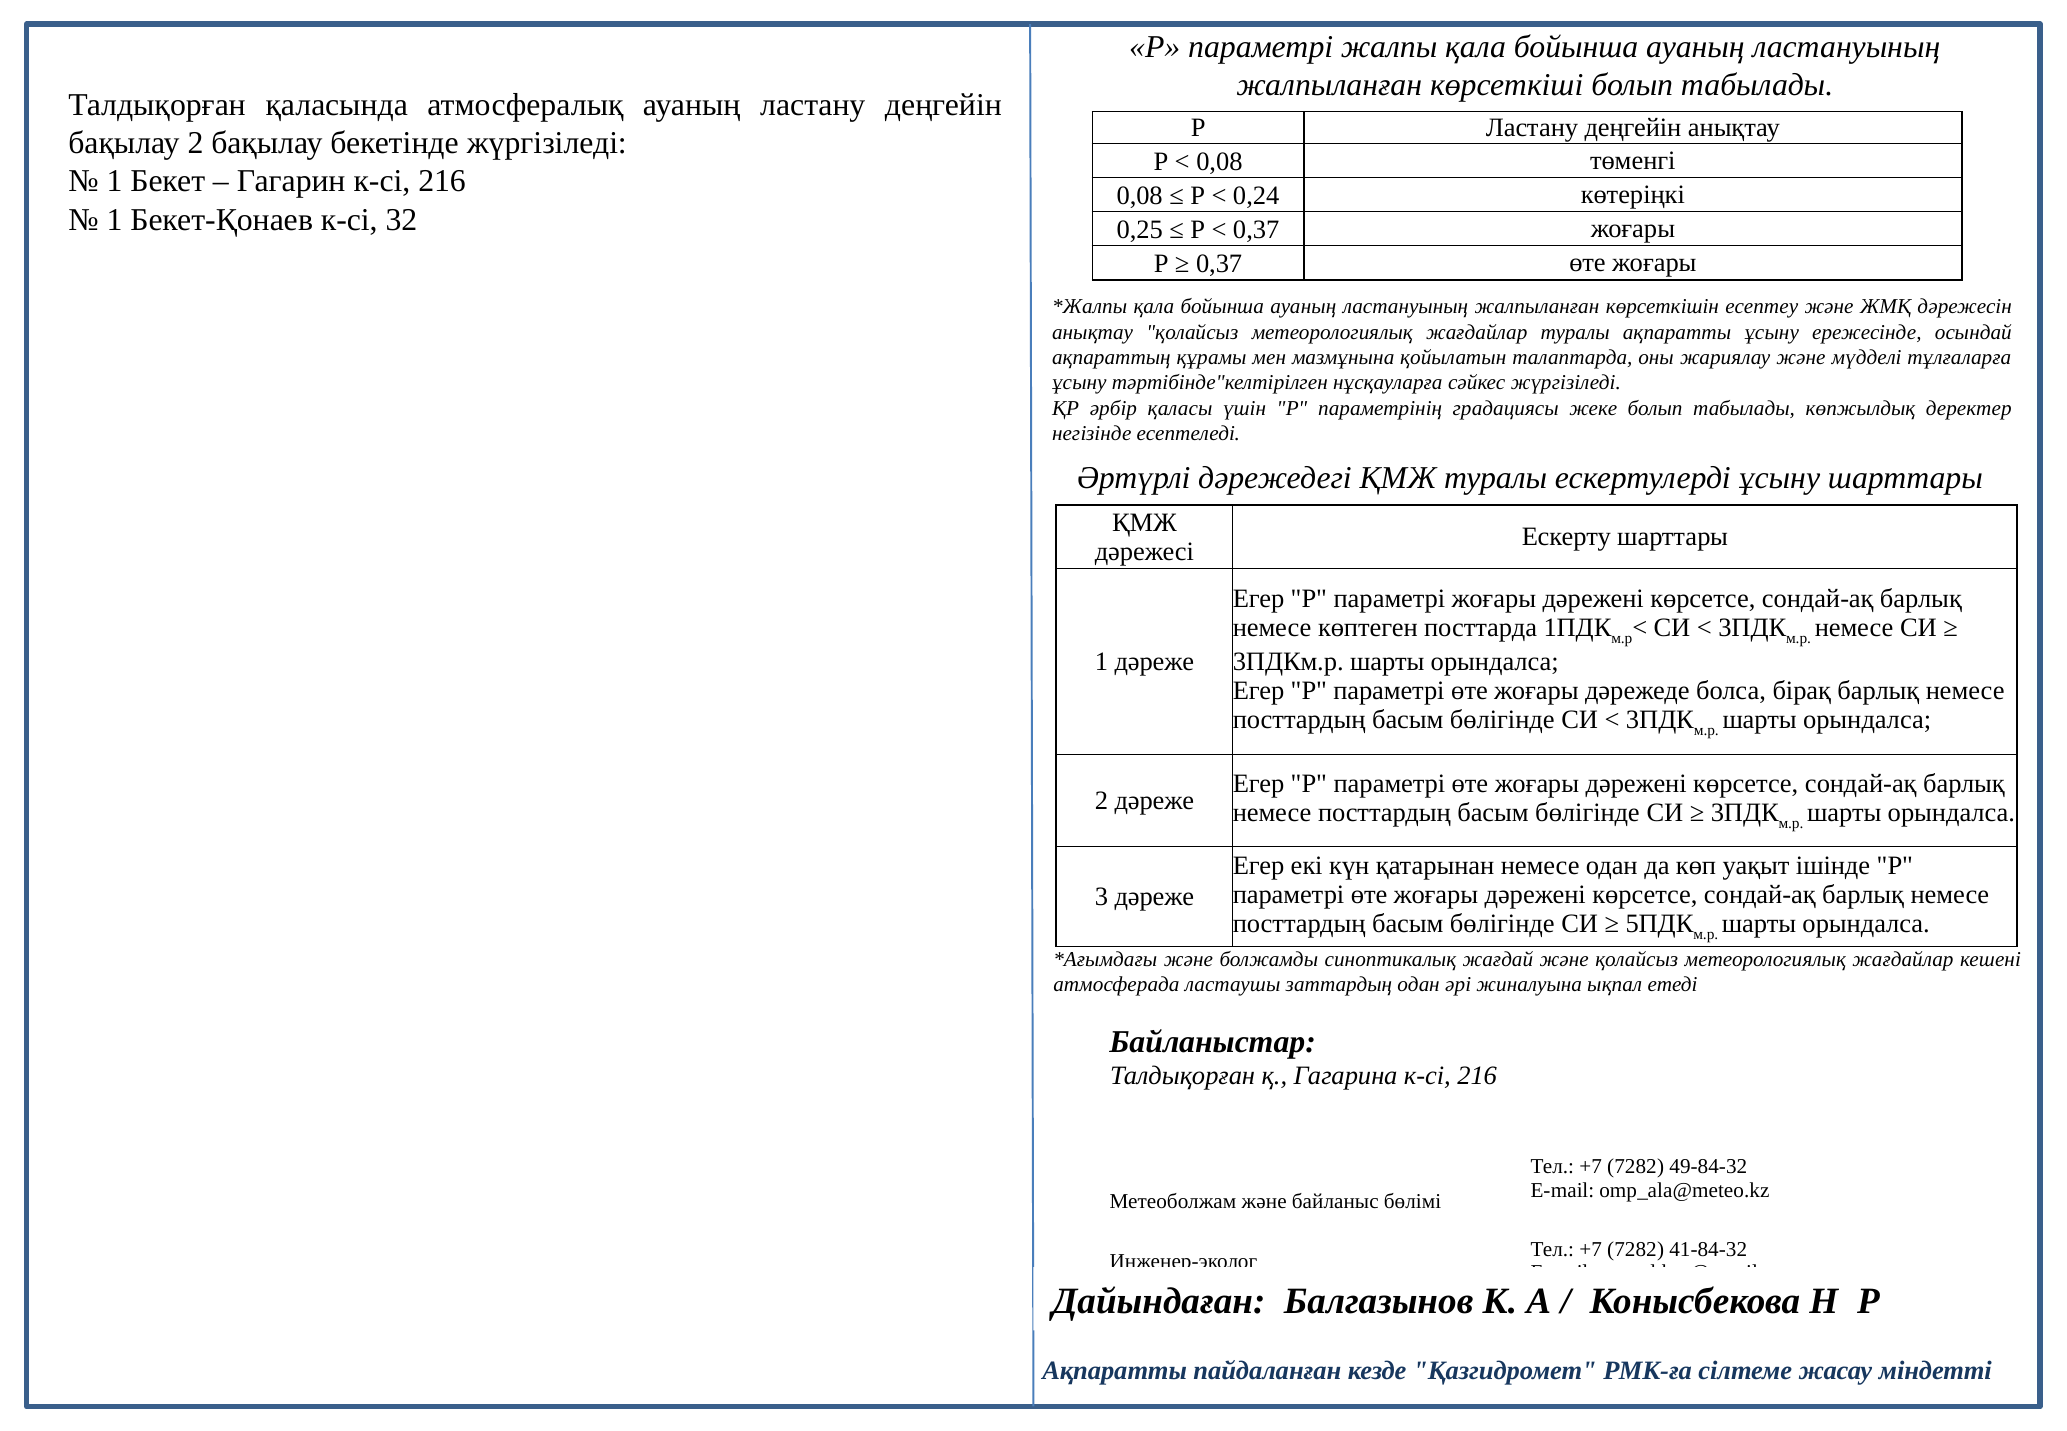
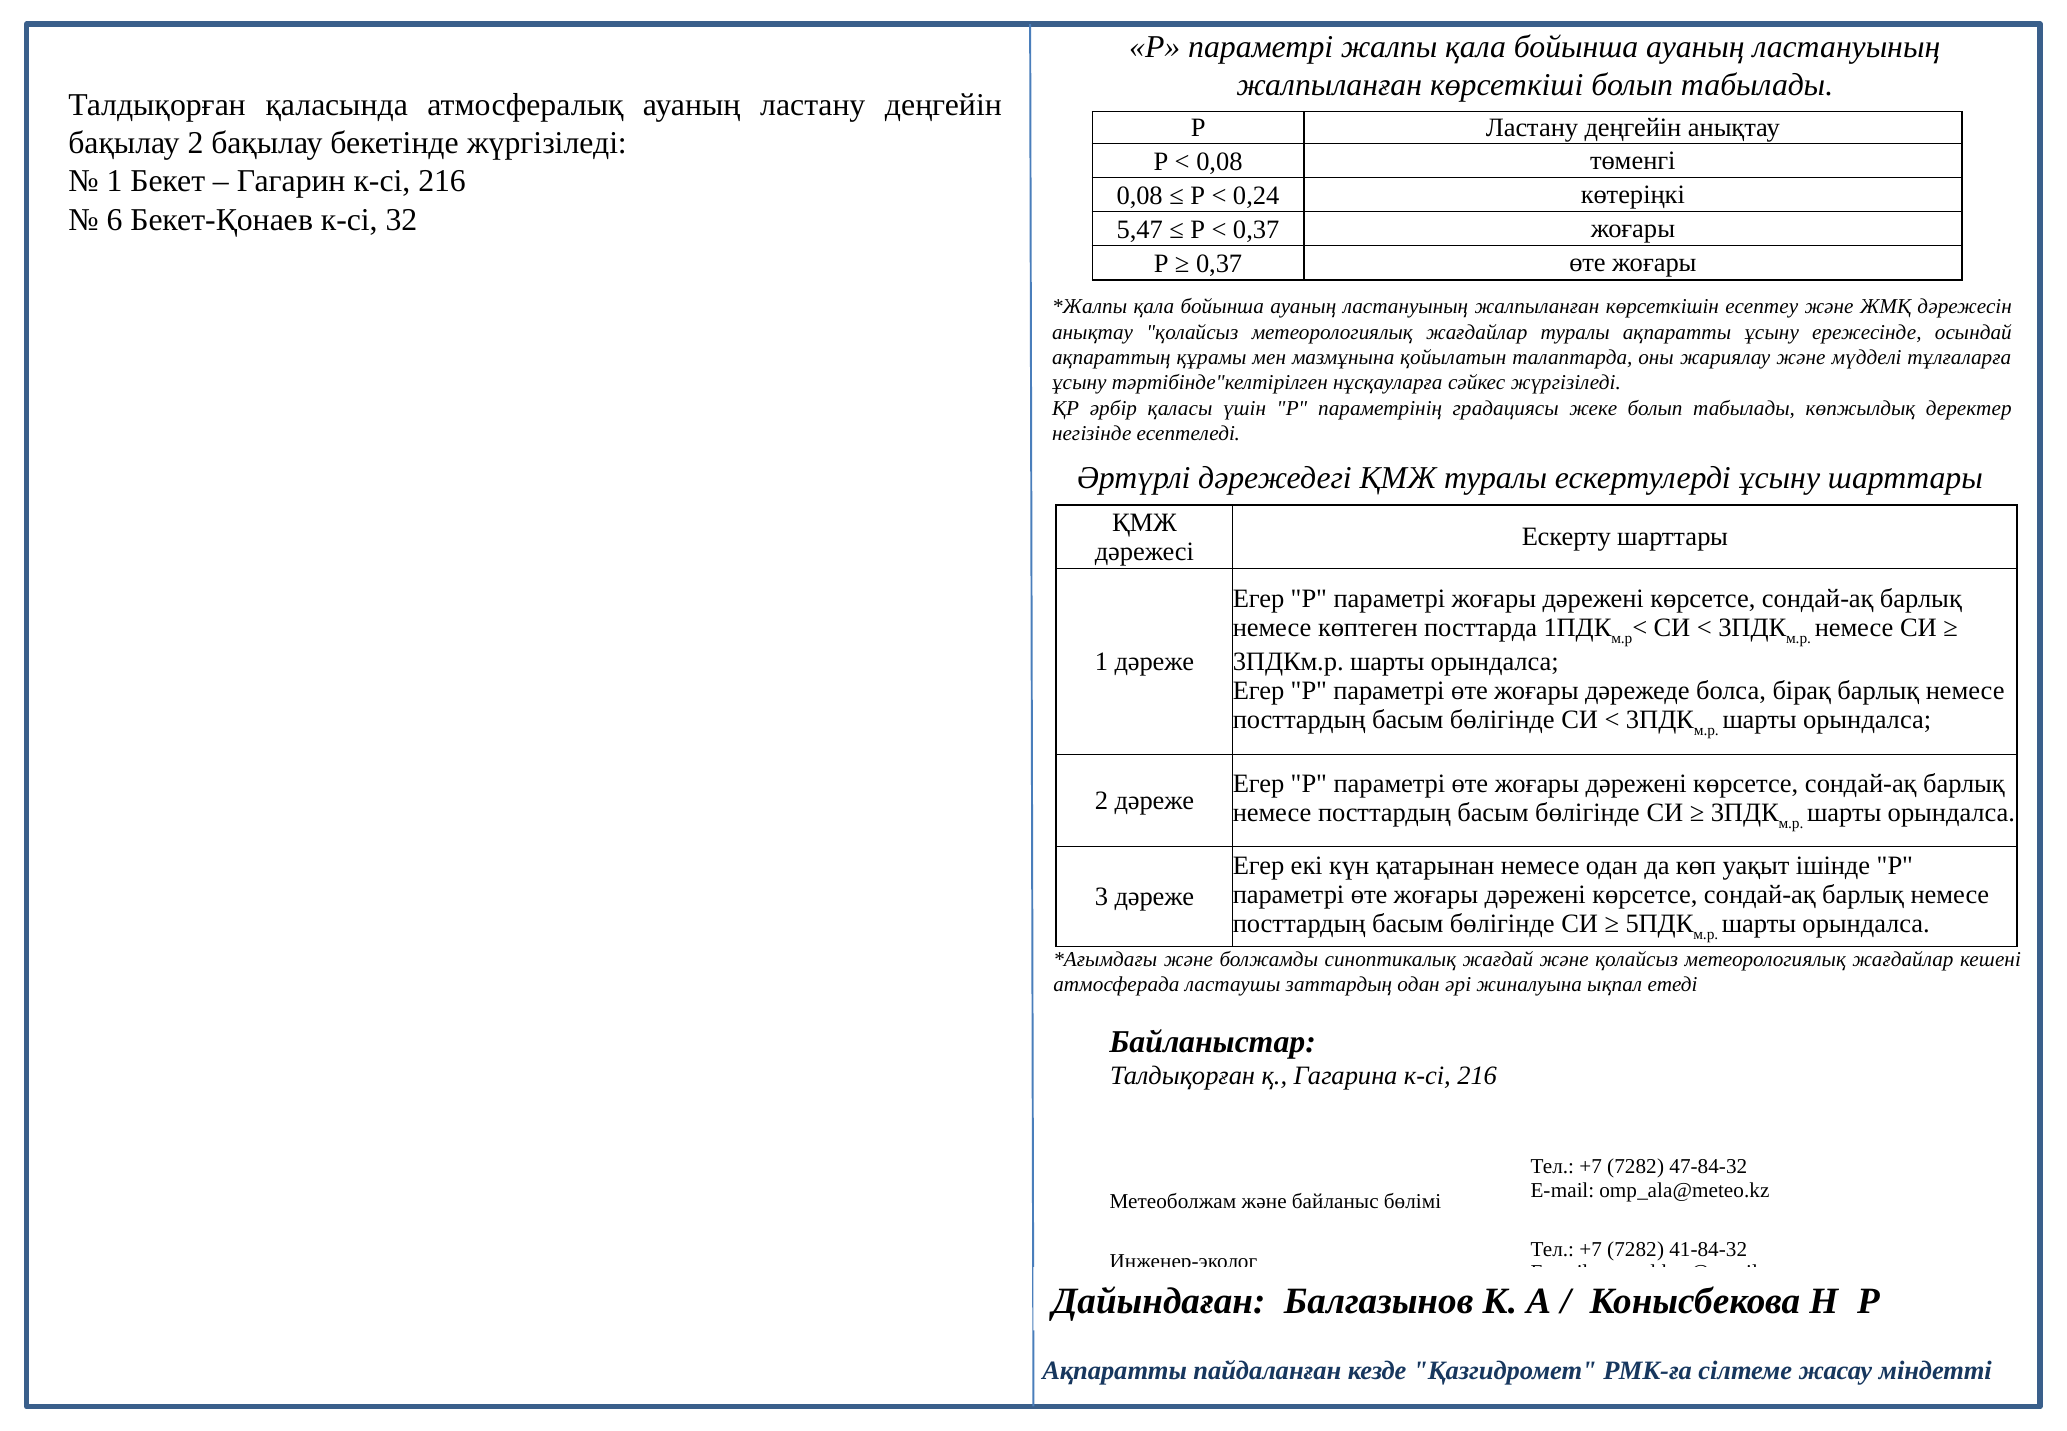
1 at (115, 220): 1 -> 6
0,25: 0,25 -> 5,47
49-84-32: 49-84-32 -> 47-84-32
